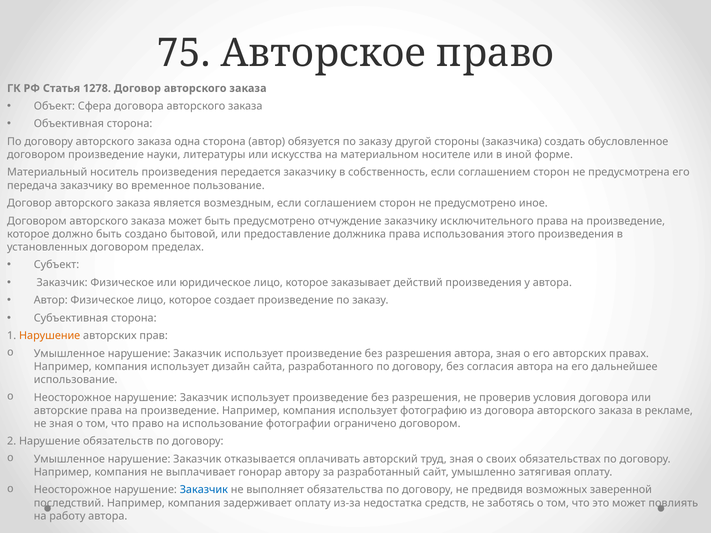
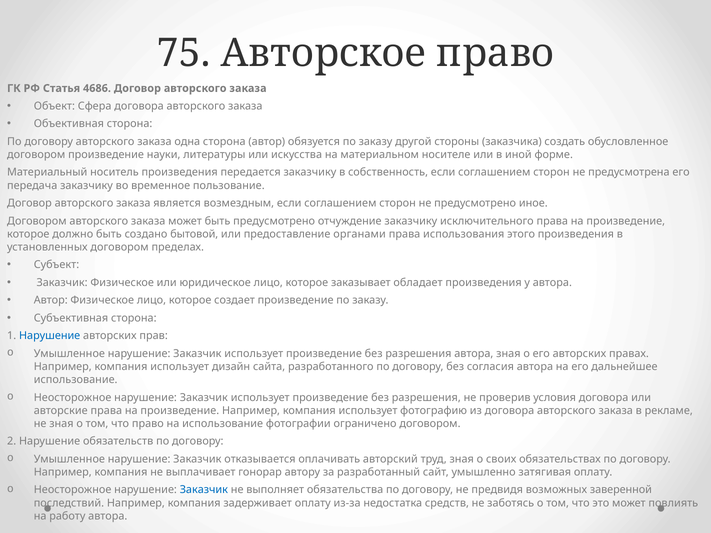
1278: 1278 -> 4686
должника: должника -> органами
действий: действий -> обладает
Нарушение at (50, 336) colour: orange -> blue
